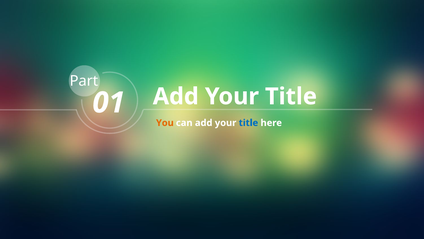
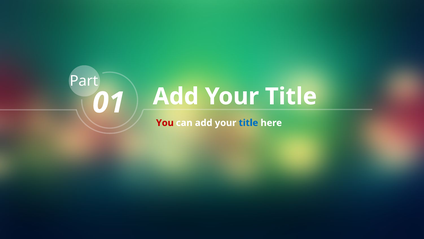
You colour: orange -> red
